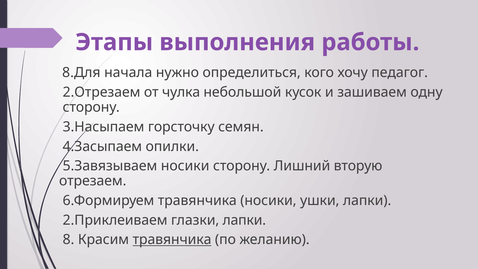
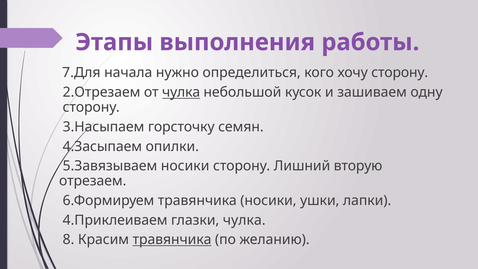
8.Для: 8.Для -> 7.Для
хочу педагог: педагог -> сторону
чулка at (181, 92) underline: none -> present
2.Приклеиваем: 2.Приклеиваем -> 4.Приклеиваем
глазки лапки: лапки -> чулка
